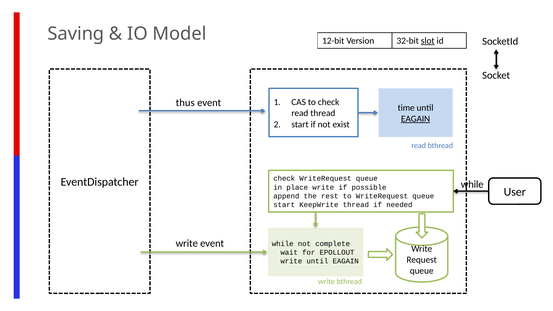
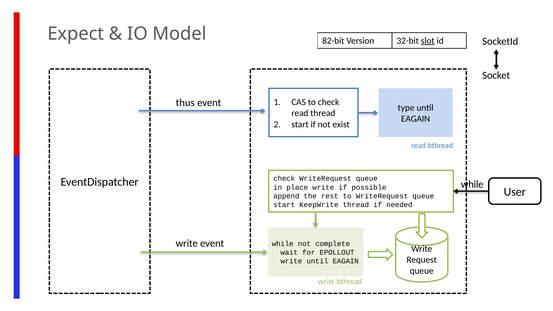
Saving: Saving -> Expect
12-bit: 12-bit -> 82-bit
time: time -> type
EAGAIN at (416, 119) underline: present -> none
